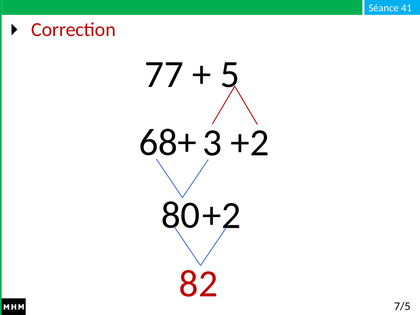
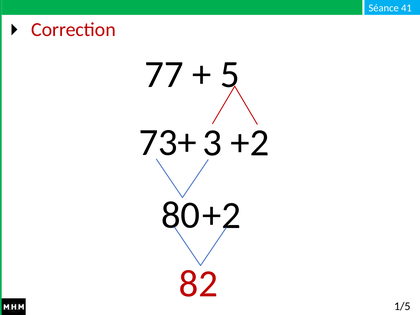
68+: 68+ -> 73+
7/5: 7/5 -> 1/5
